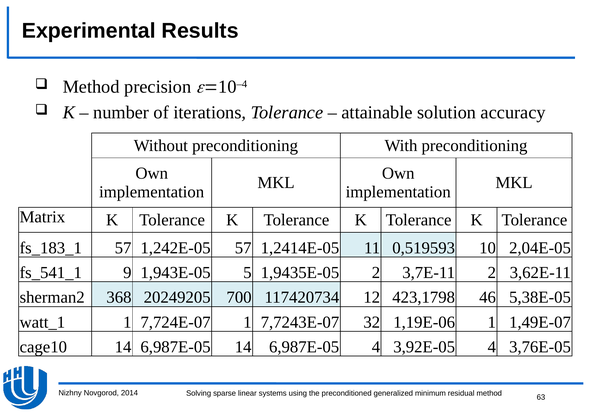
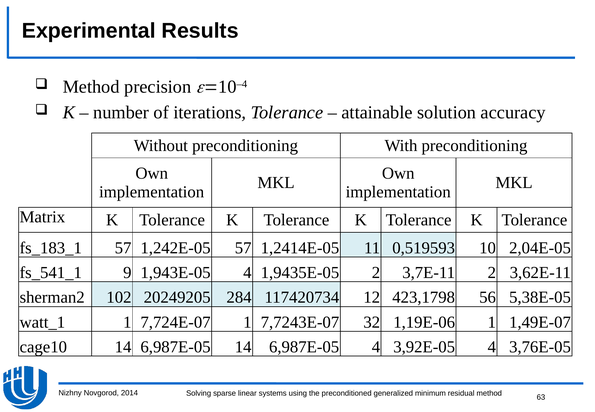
1,943E-05 5: 5 -> 4
368: 368 -> 102
700: 700 -> 284
46: 46 -> 56
